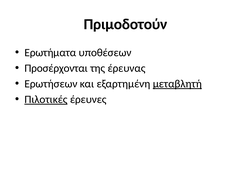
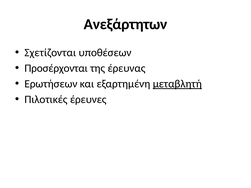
Πριμοδοτούν: Πριμοδοτούν -> Ανεξάρτητων
Ερωτήματα: Ερωτήματα -> Σχετίζονται
Πιλοτικές underline: present -> none
